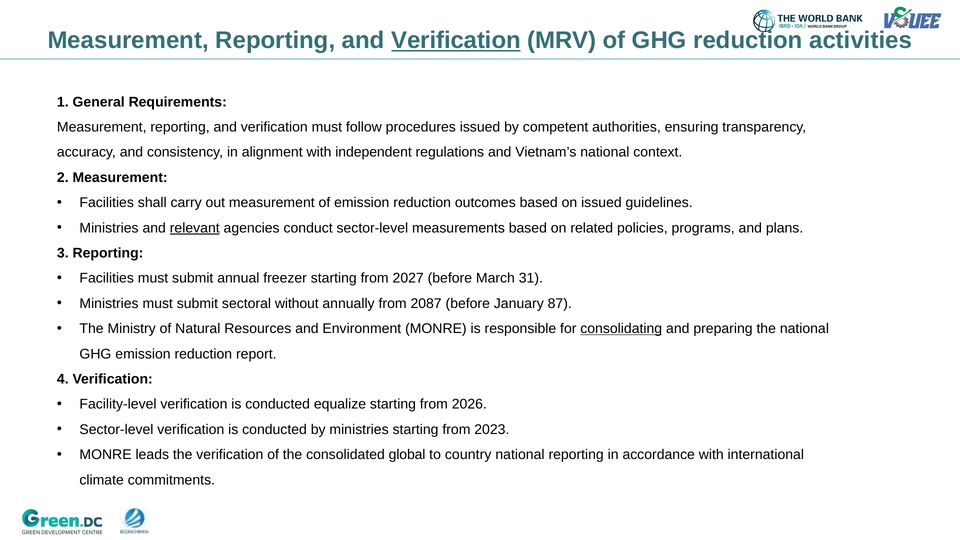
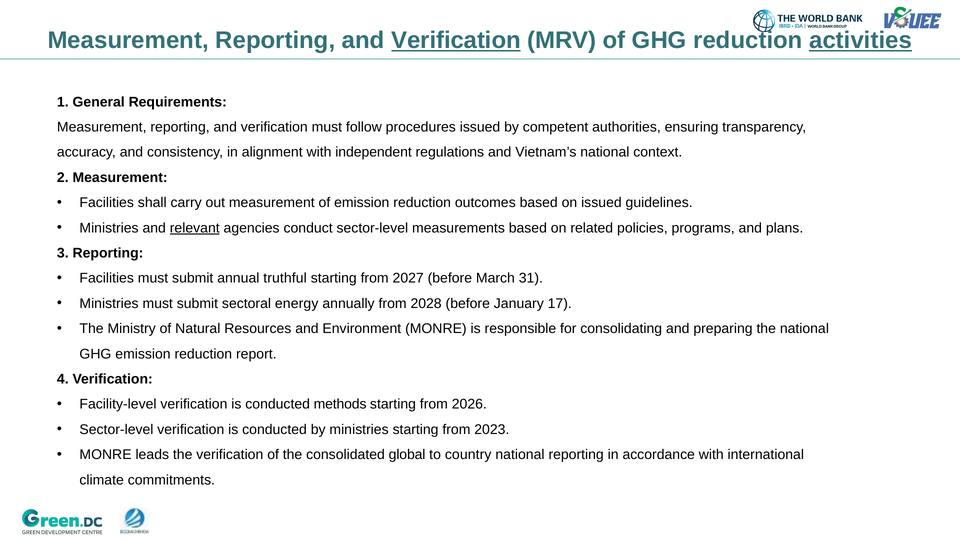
activities underline: none -> present
freezer: freezer -> truthful
without: without -> energy
2087: 2087 -> 2028
87: 87 -> 17
consolidating underline: present -> none
equalize: equalize -> methods
